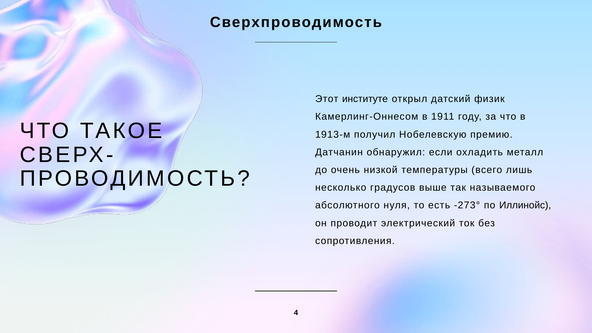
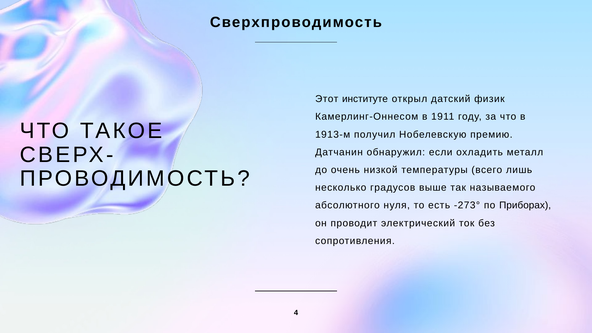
Иллинойс: Иллинойс -> Приборах
